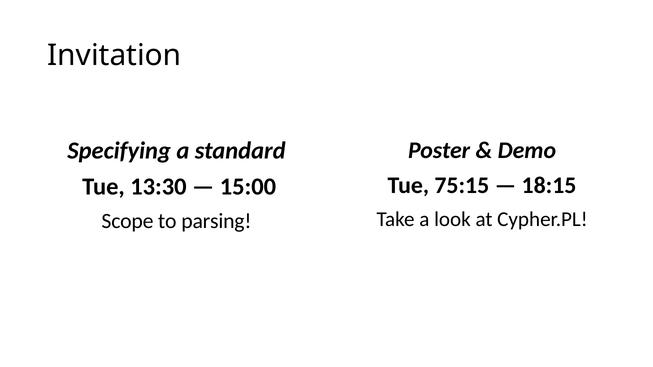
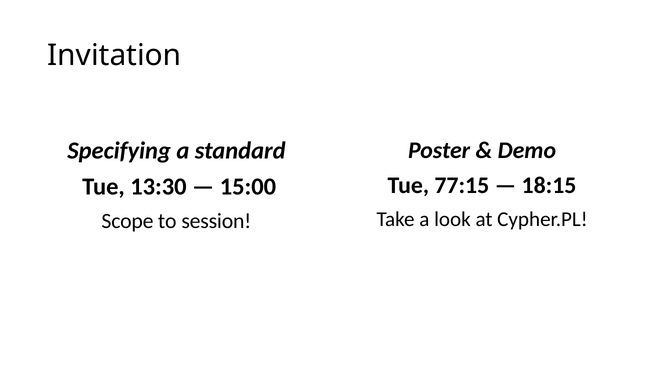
75:15: 75:15 -> 77:15
parsing: parsing -> session
